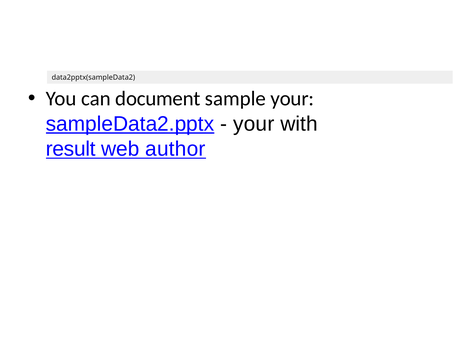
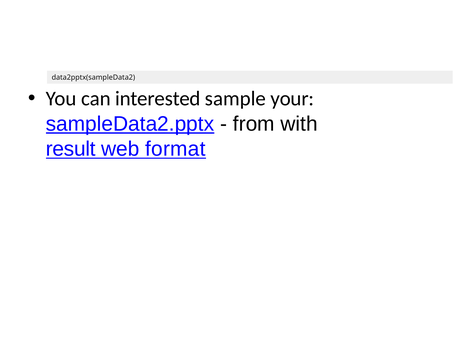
document: document -> interested
your at (254, 124): your -> from
author: author -> format
